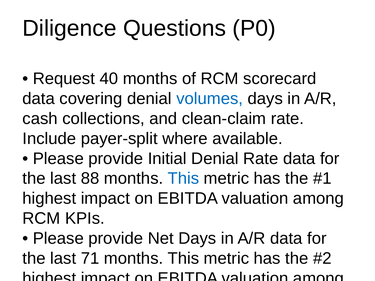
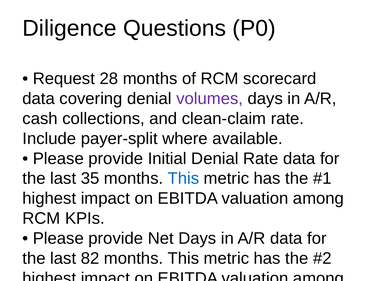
40: 40 -> 28
volumes colour: blue -> purple
88: 88 -> 35
71: 71 -> 82
